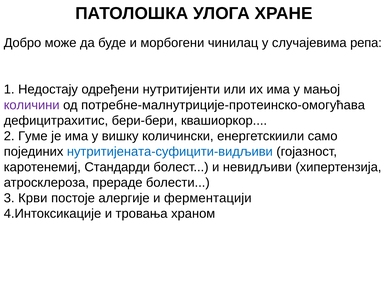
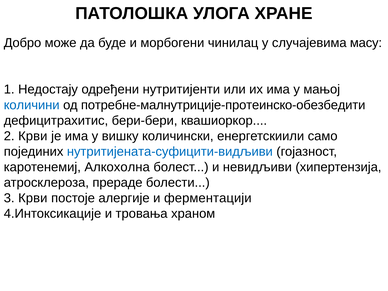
репа: репа -> масу
количини colour: purple -> blue
потребне-малнутриције-протеинско-омогућава: потребне-малнутриције-протеинско-омогућава -> потребне-малнутриције-протеинско-обезбедити
2 Гуме: Гуме -> Крви
Стандарди: Стандарди -> Алкохолна
